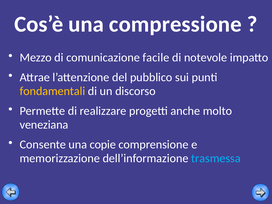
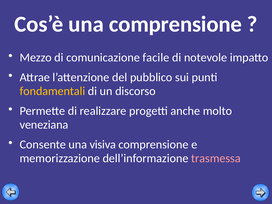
una compressione: compressione -> comprensione
copie: copie -> visiva
trasmessa colour: light blue -> pink
